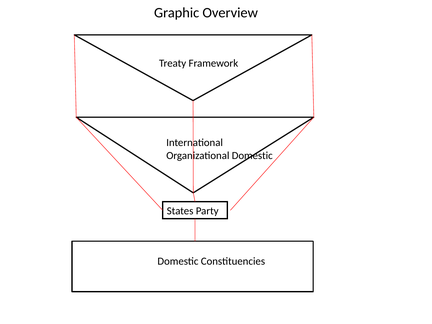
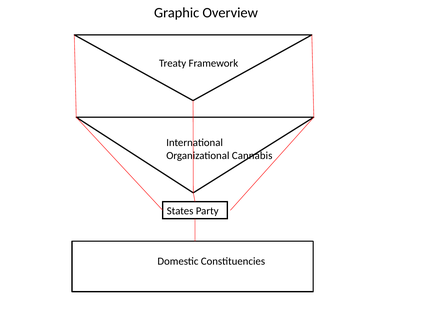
Organizational Domestic: Domestic -> Cannabis
